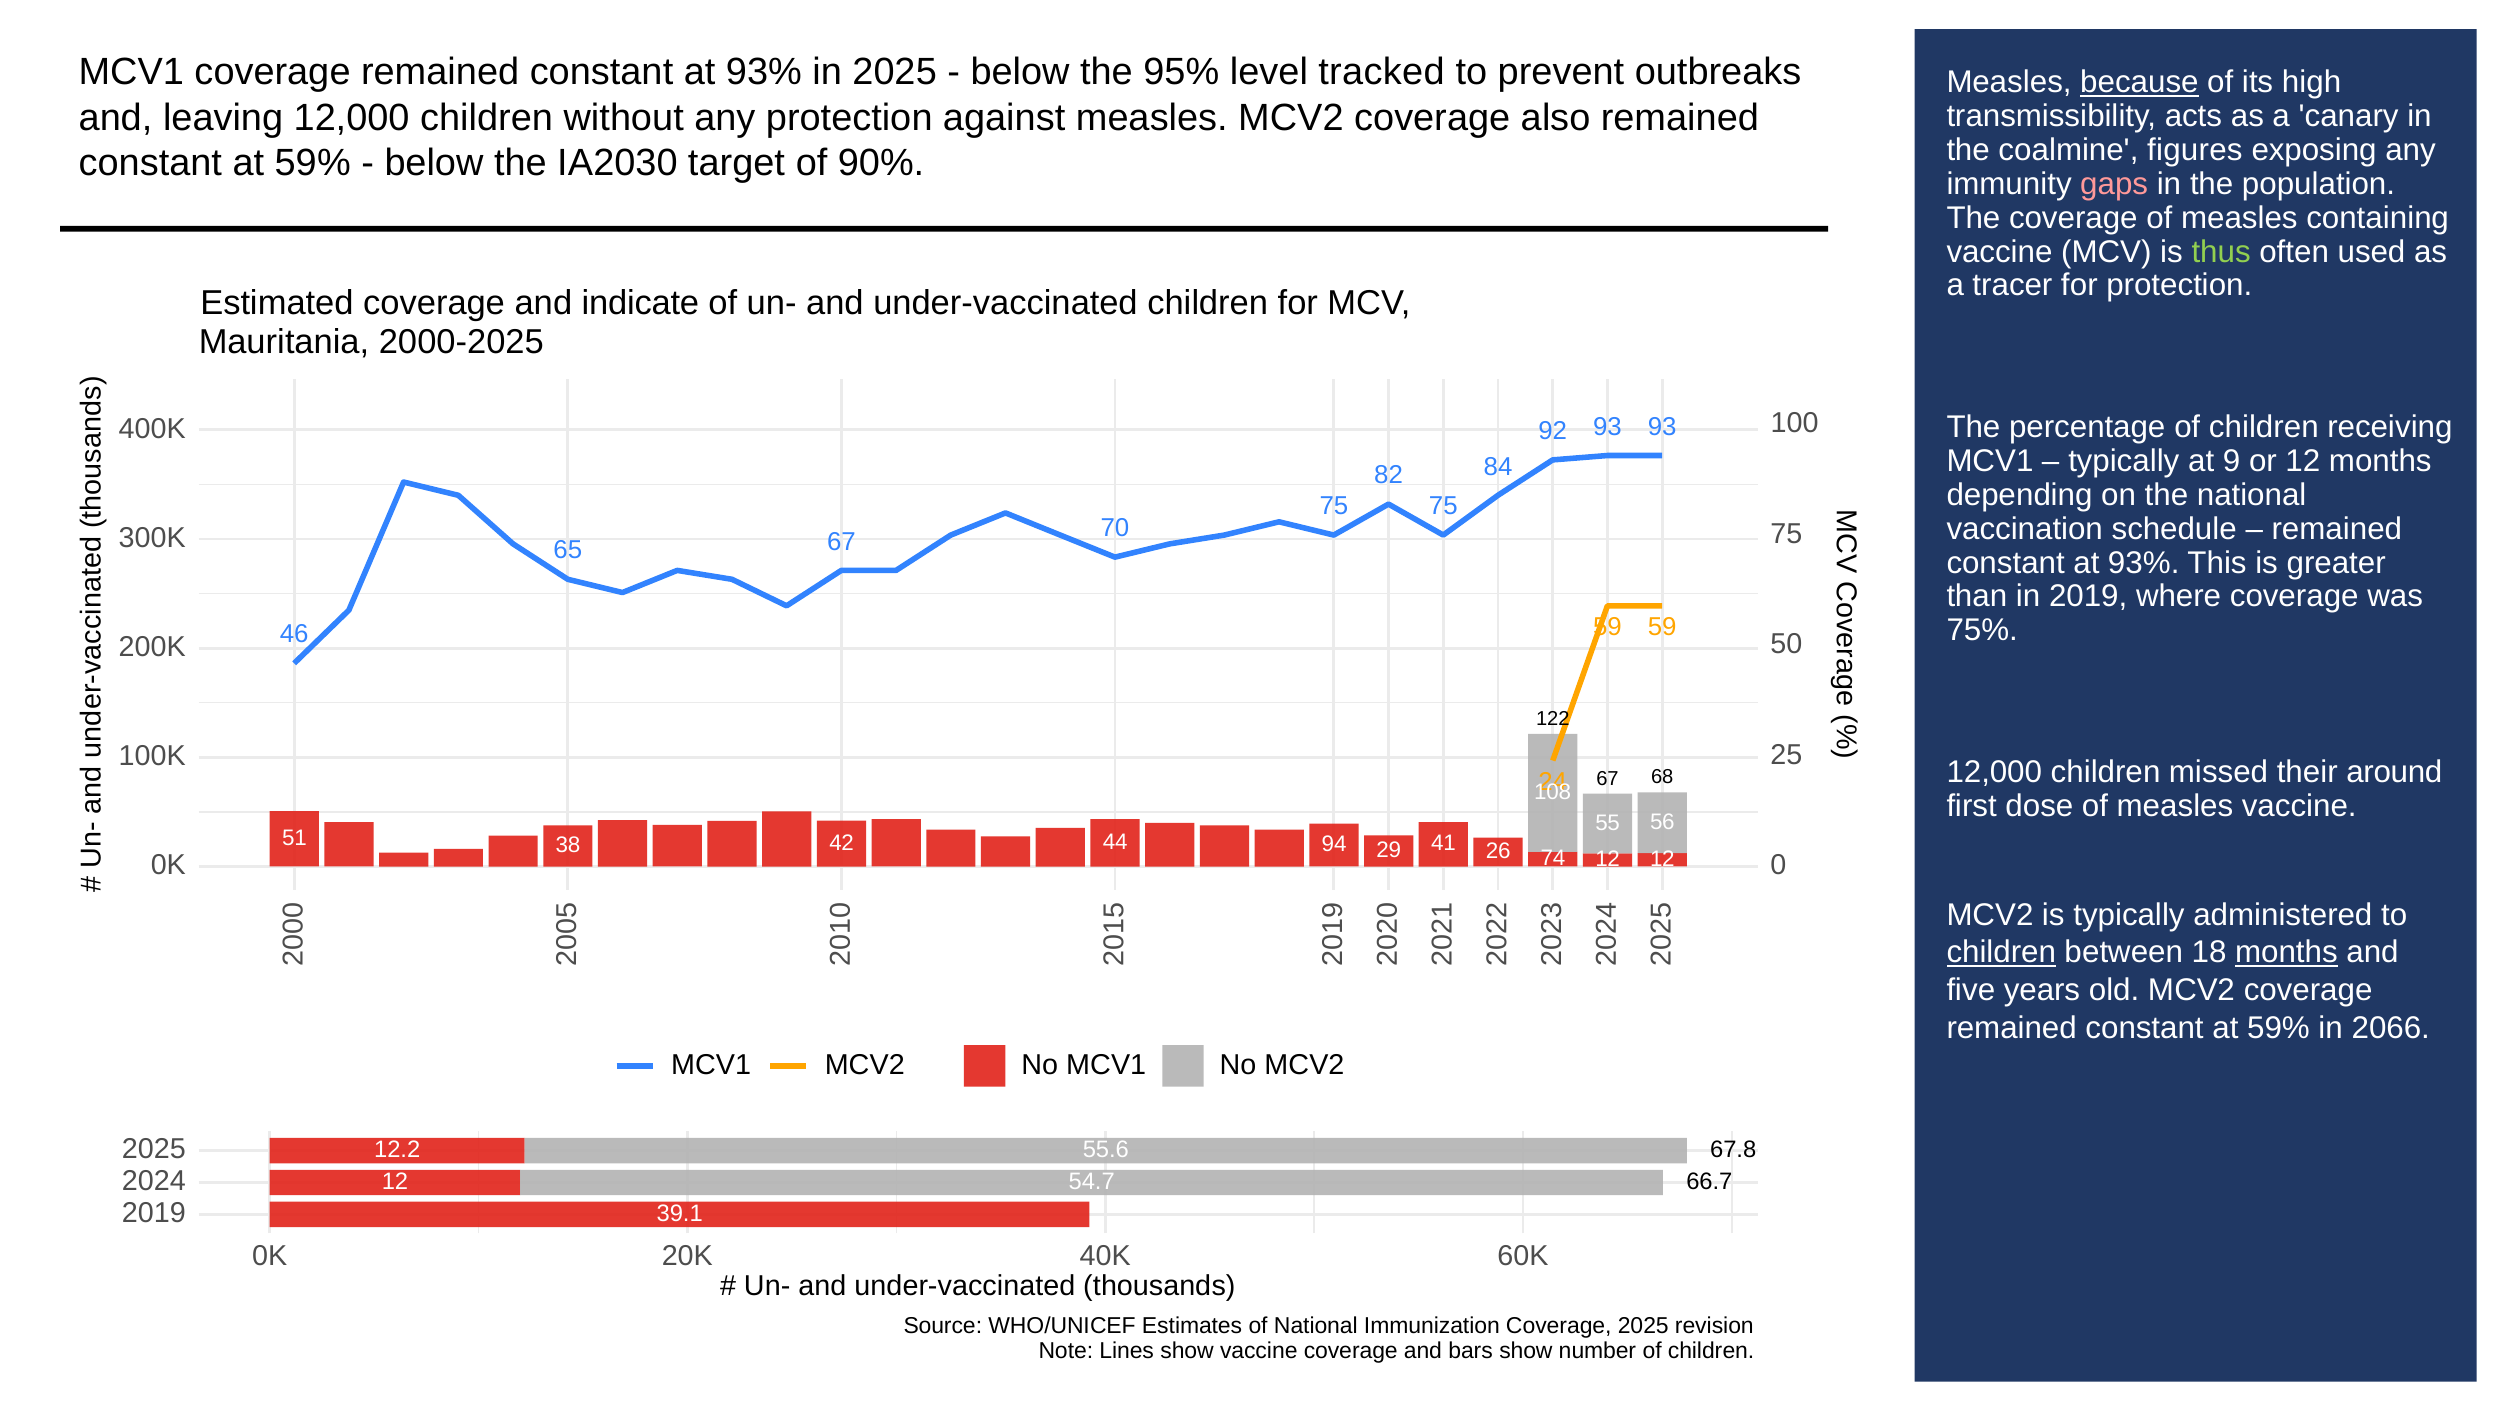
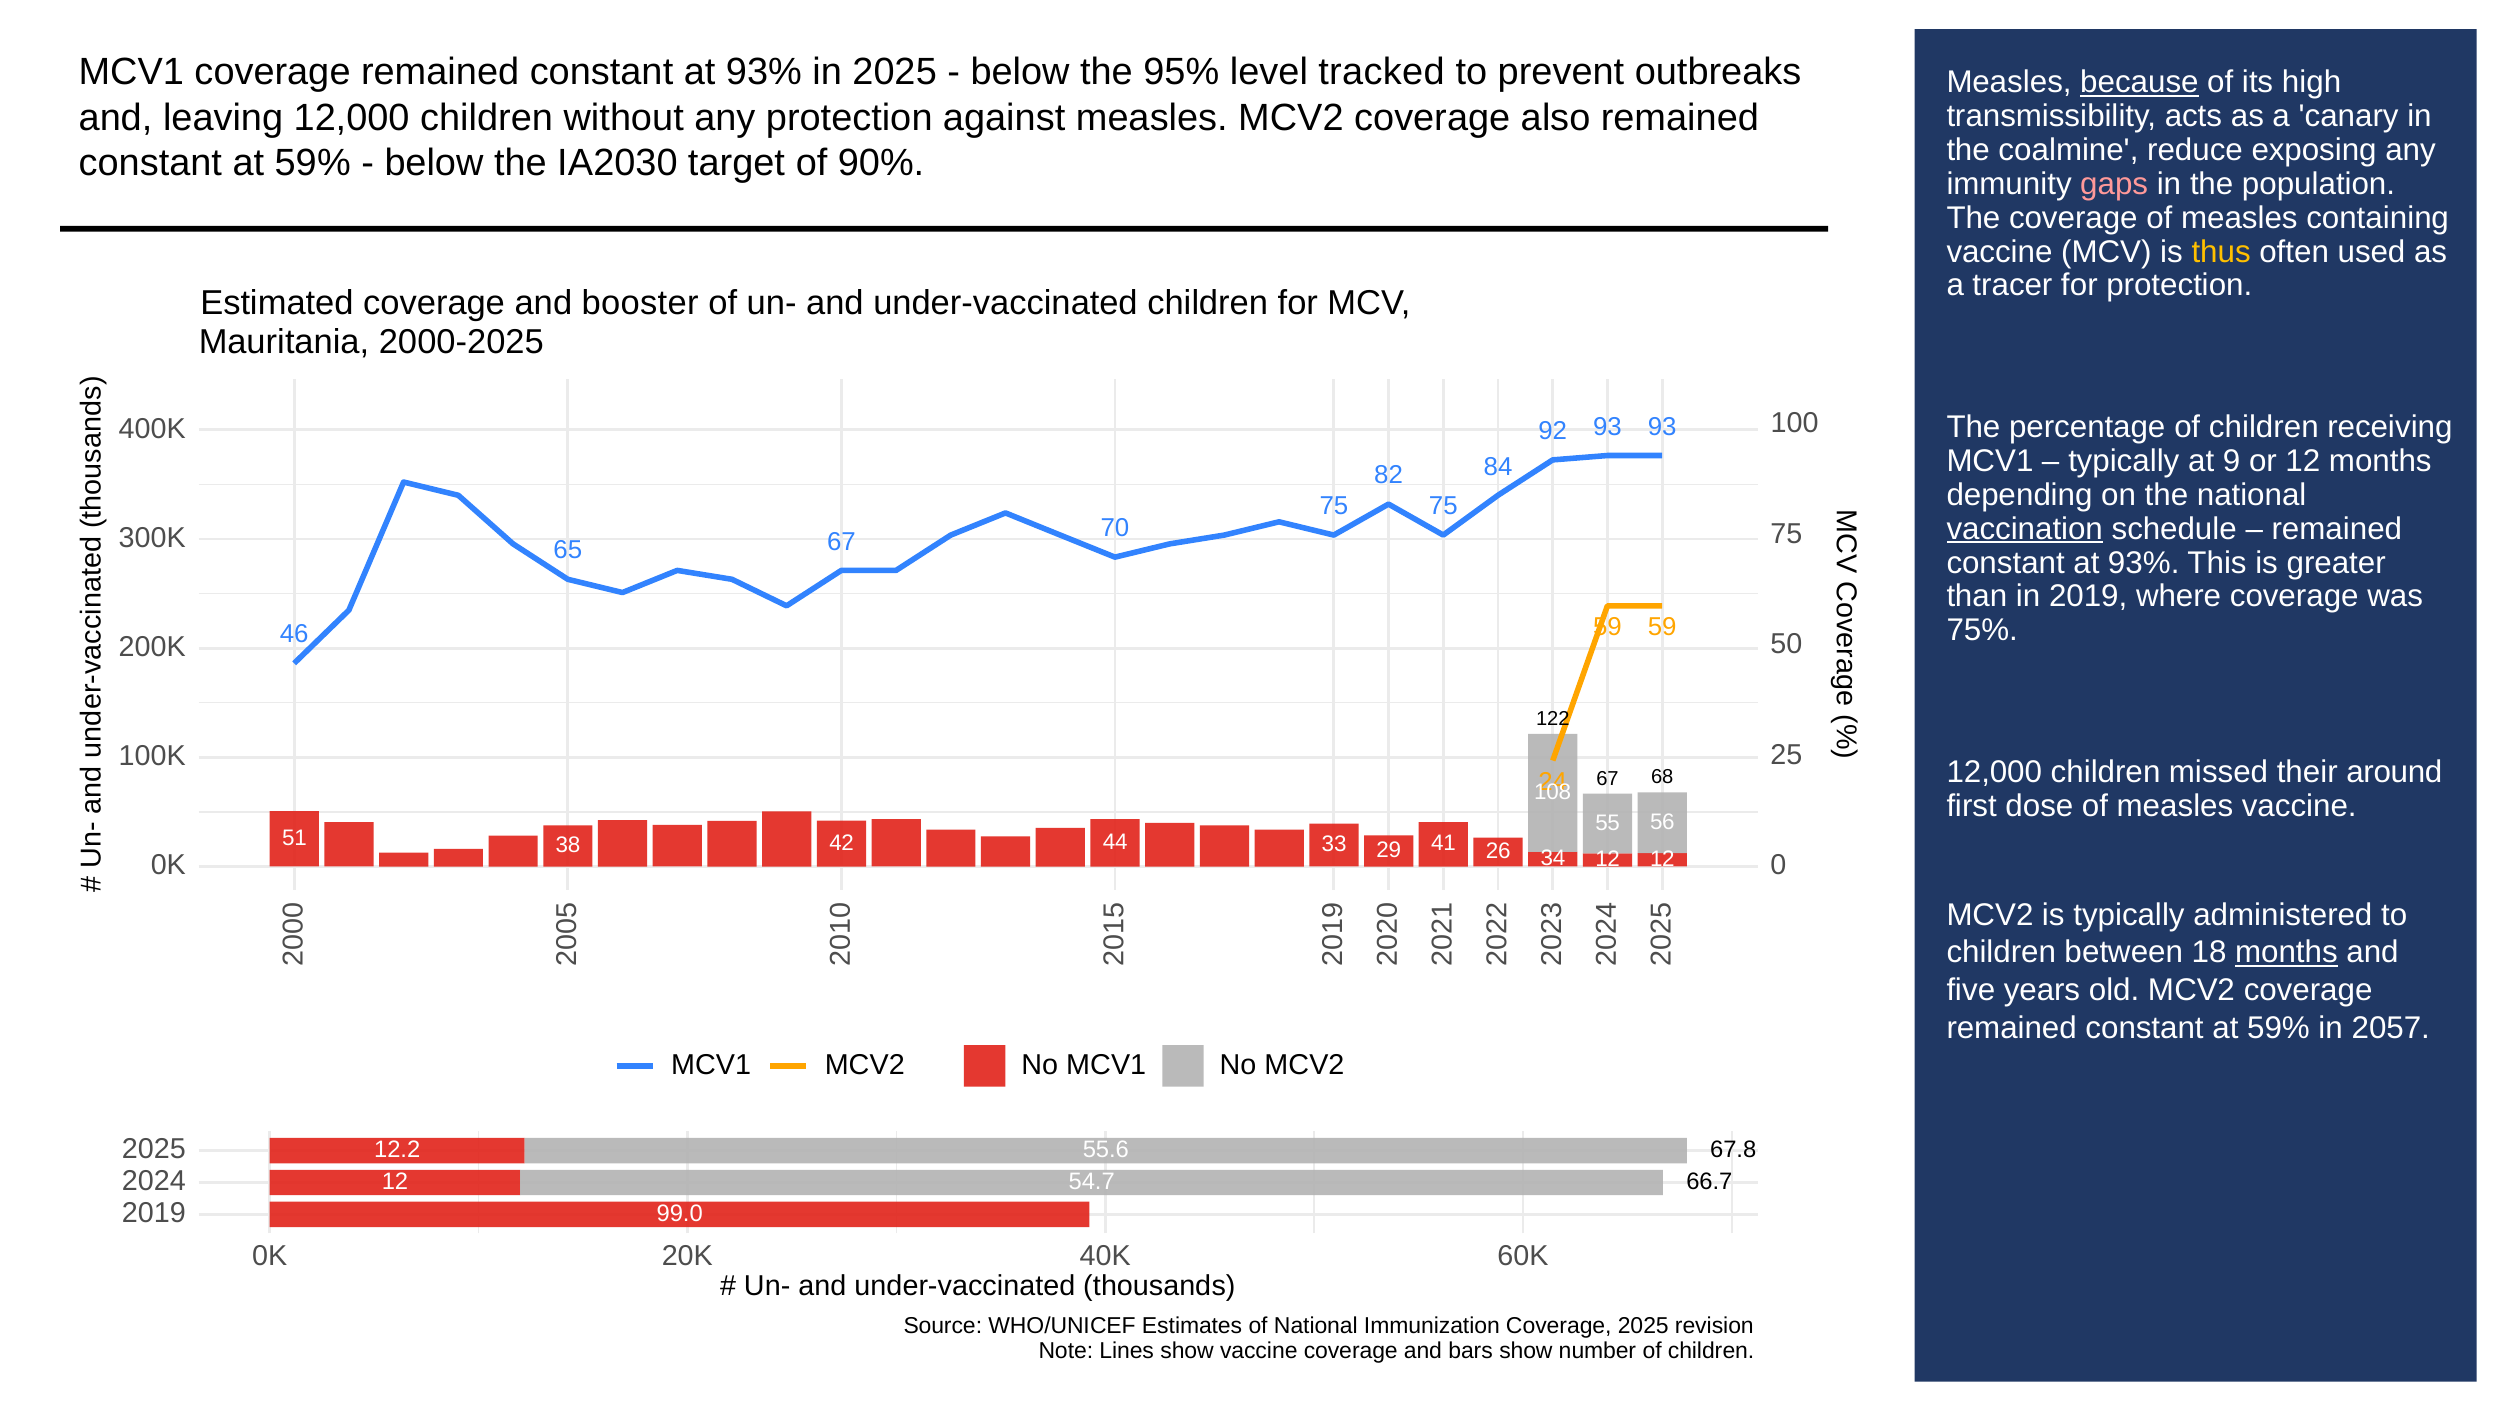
figures: figures -> reduce
thus colour: light green -> yellow
indicate: indicate -> booster
vaccination underline: none -> present
94: 94 -> 33
74: 74 -> 34
children at (2001, 952) underline: present -> none
2066: 2066 -> 2057
39.1: 39.1 -> 99.0
